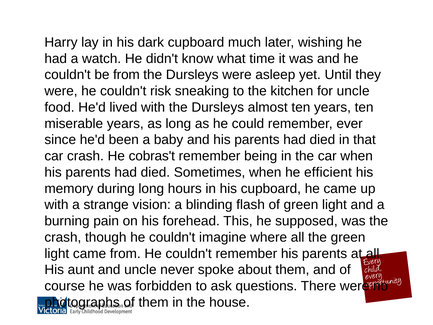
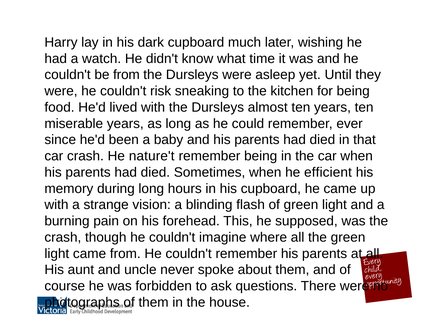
for uncle: uncle -> being
cobras't: cobras't -> nature't
